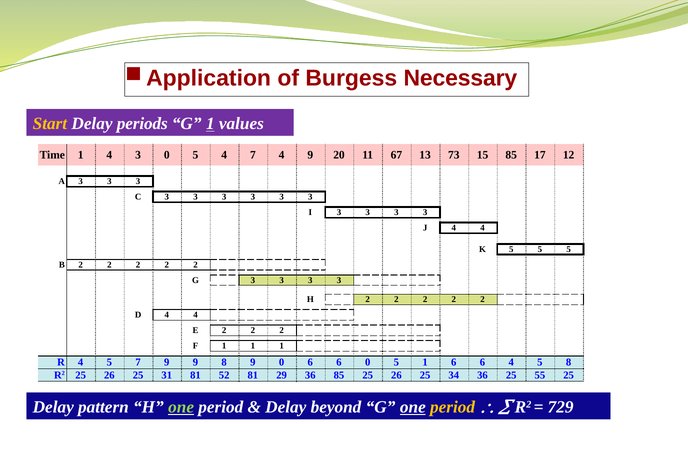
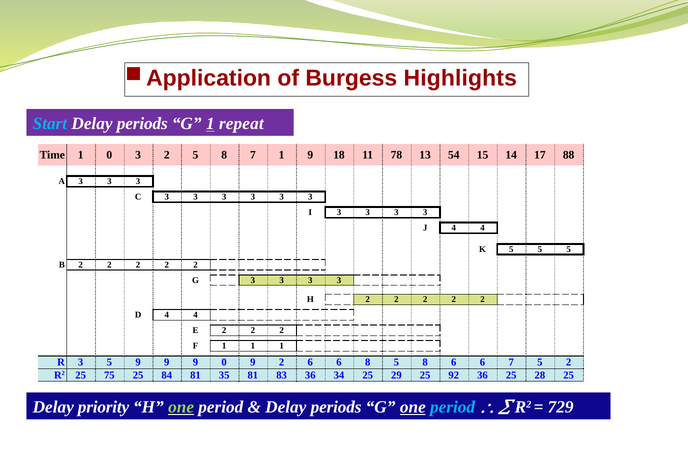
Necessary: Necessary -> Highlights
Start colour: yellow -> light blue
values: values -> repeat
1 4: 4 -> 0
3 0: 0 -> 2
4 at (224, 155): 4 -> 8
7 4: 4 -> 1
20: 20 -> 18
67: 67 -> 78
73: 73 -> 54
15 85: 85 -> 14
12: 12 -> 88
R 4: 4 -> 3
5 7: 7 -> 9
9 8: 8 -> 0
9 0: 0 -> 2
6 0: 0 -> 8
1 at (425, 363): 1 -> 8
6 4: 4 -> 7
5 8: 8 -> 2
R2 25 26: 26 -> 75
31: 31 -> 84
52: 52 -> 35
29: 29 -> 83
36 85: 85 -> 34
26 at (396, 376): 26 -> 29
34: 34 -> 92
55: 55 -> 28
pattern: pattern -> priority
beyond at (336, 407): beyond -> periods
period at (453, 407) colour: yellow -> light blue
